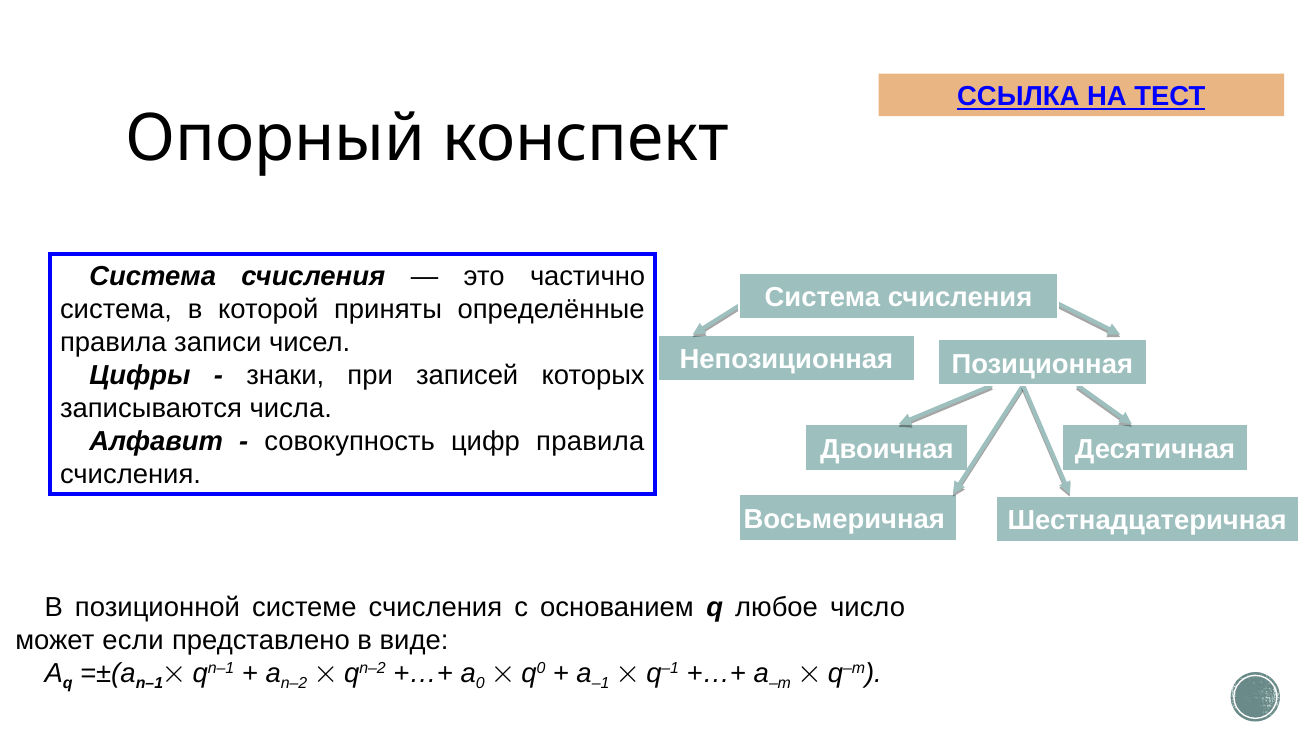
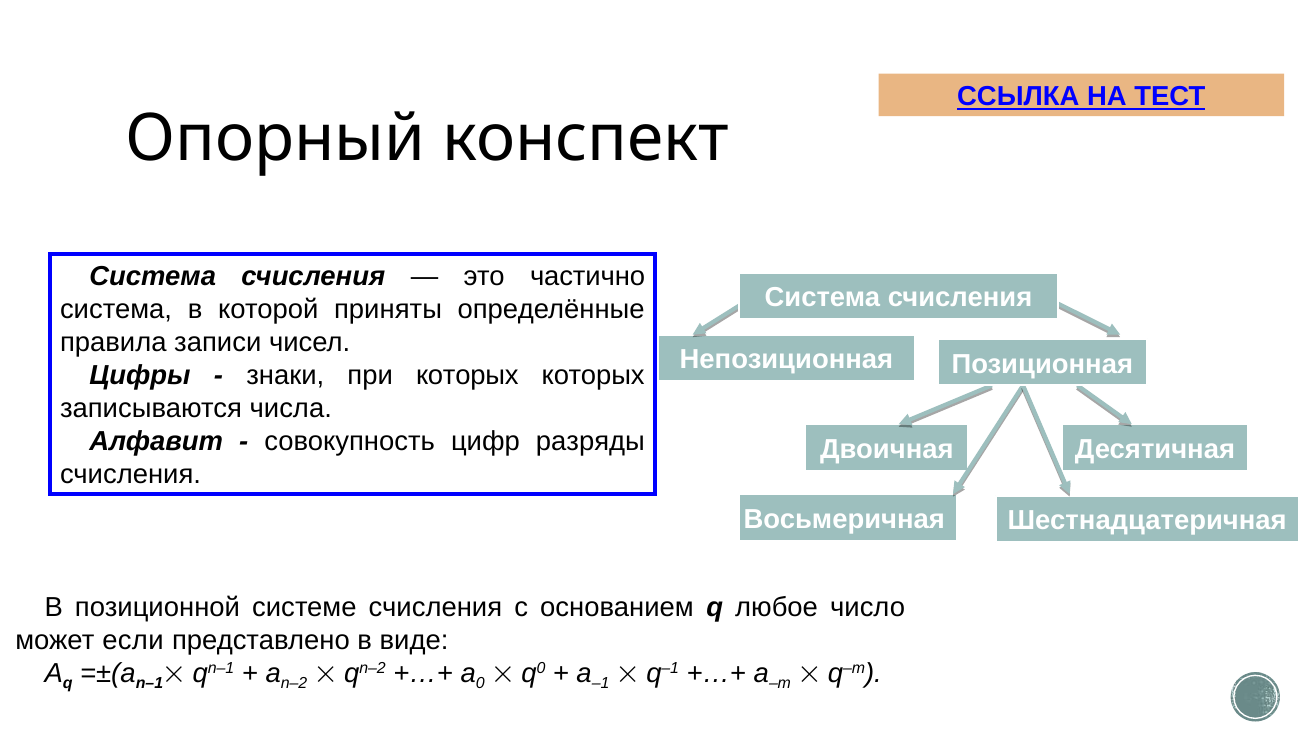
при записей: записей -> которых
цифр правила: правила -> разряды
